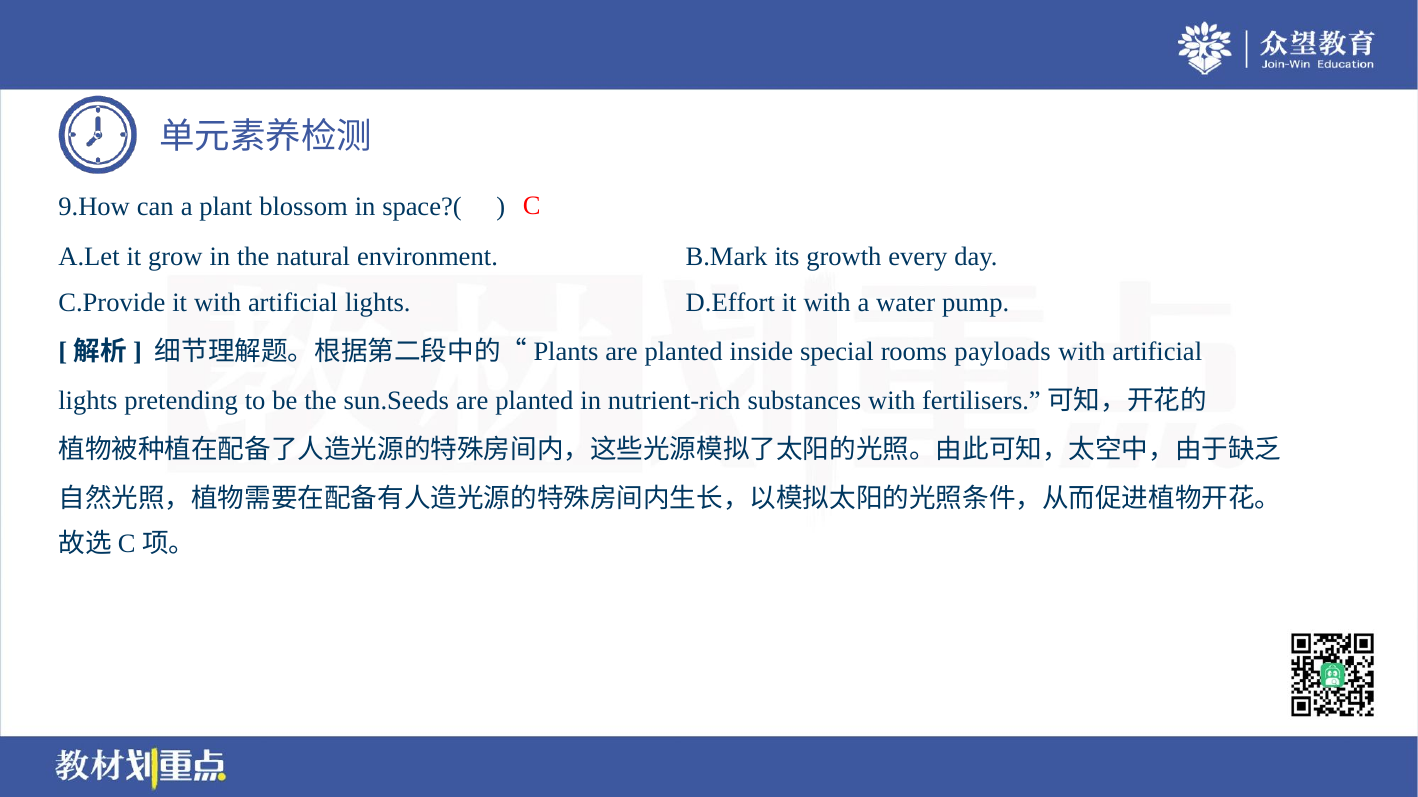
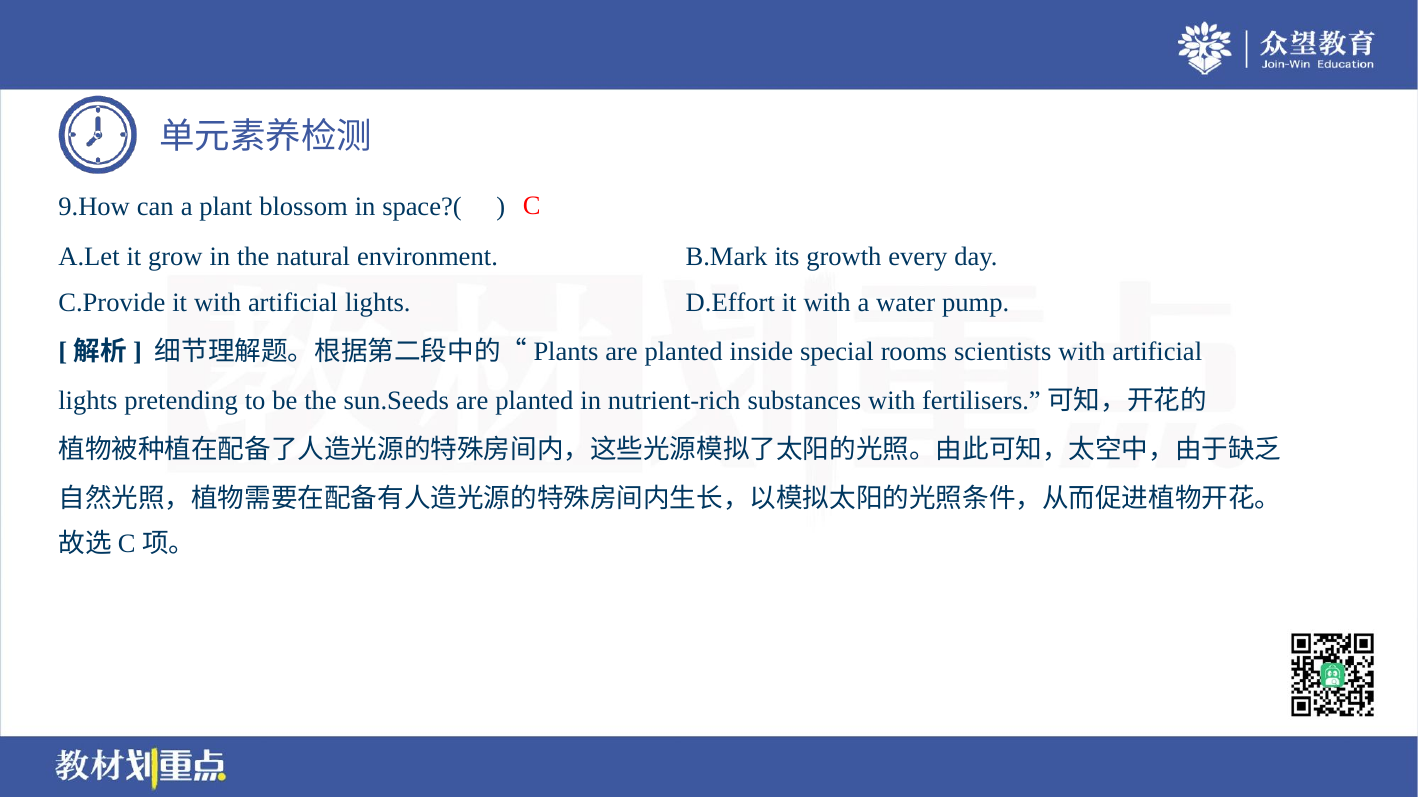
payloads: payloads -> scientists
